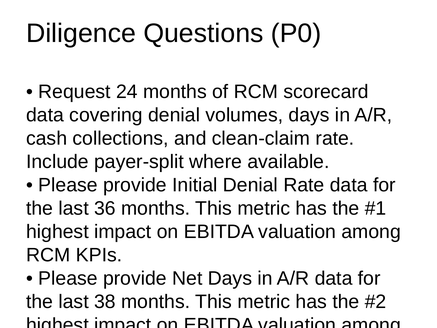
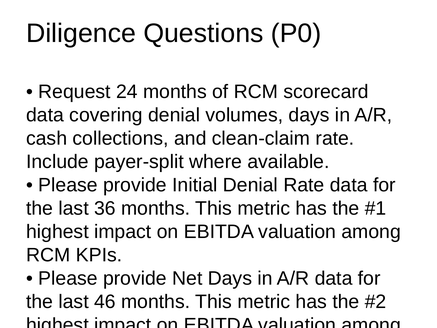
38: 38 -> 46
